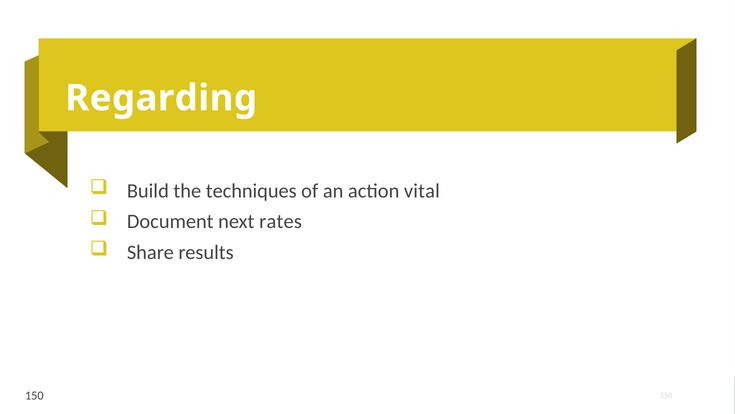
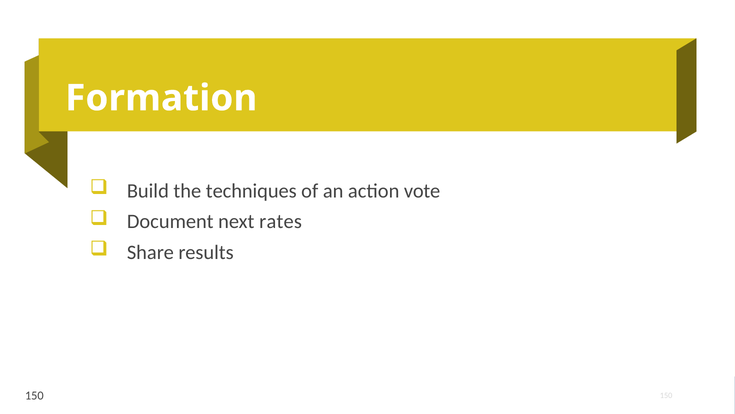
Regarding: Regarding -> Formation
vital: vital -> vote
